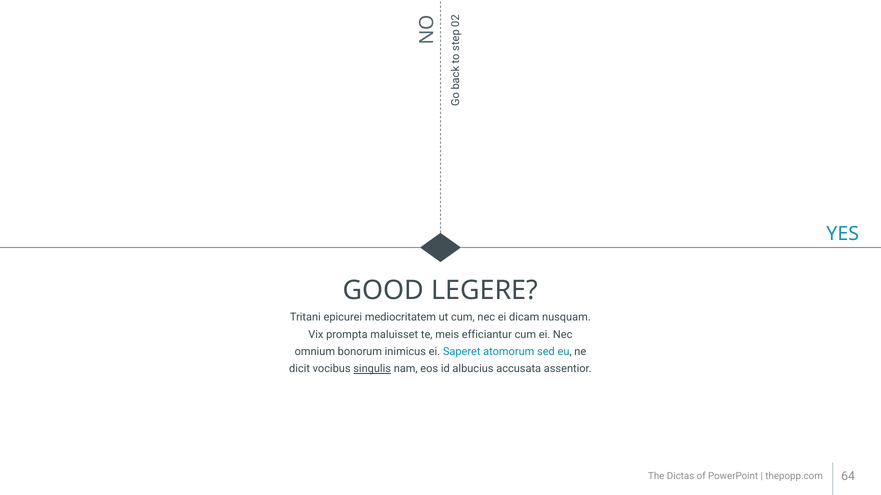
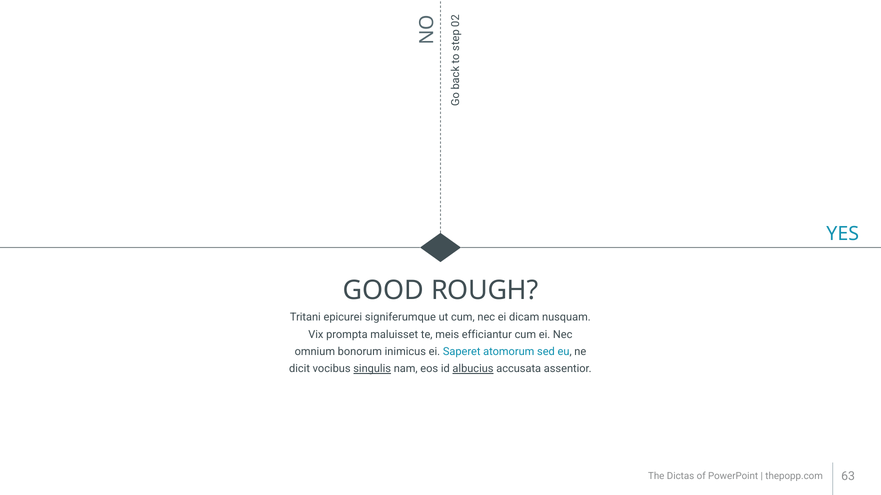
LEGERE: LEGERE -> ROUGH
mediocritatem: mediocritatem -> signiferumque
albucius underline: none -> present
64: 64 -> 63
